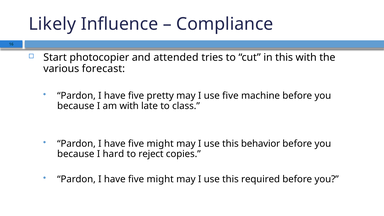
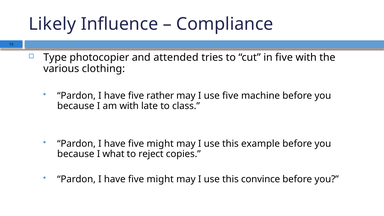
Start: Start -> Type
in this: this -> five
forecast: forecast -> clothing
pretty: pretty -> rather
behavior: behavior -> example
hard: hard -> what
required: required -> convince
